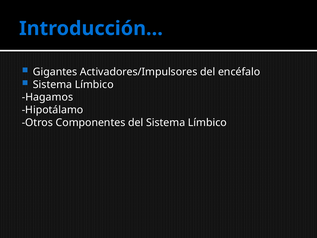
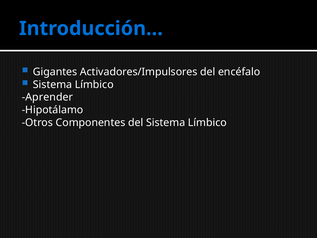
Hagamos: Hagamos -> Aprender
